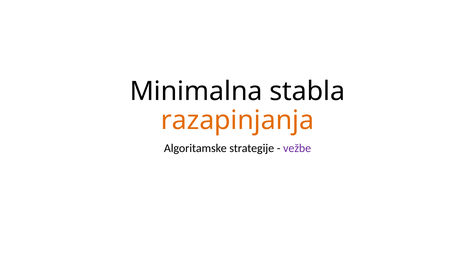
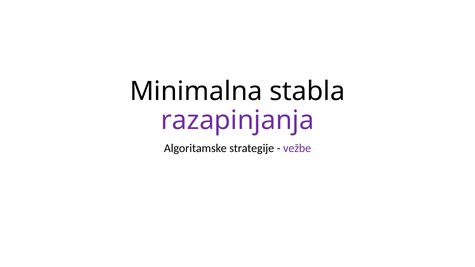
razapinjanja colour: orange -> purple
